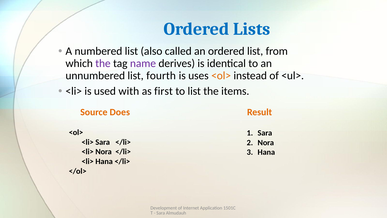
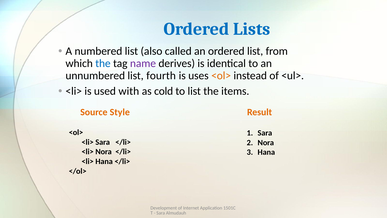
the at (103, 63) colour: purple -> blue
first: first -> cold
Does: Does -> Style
